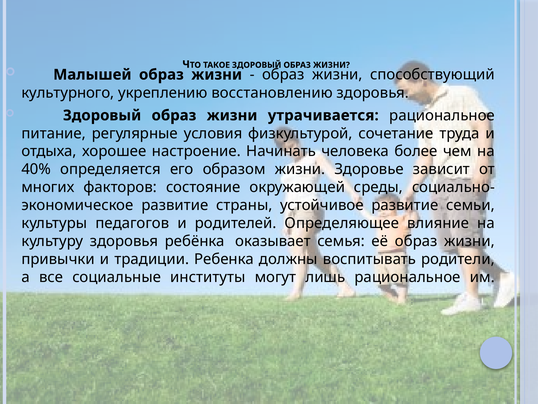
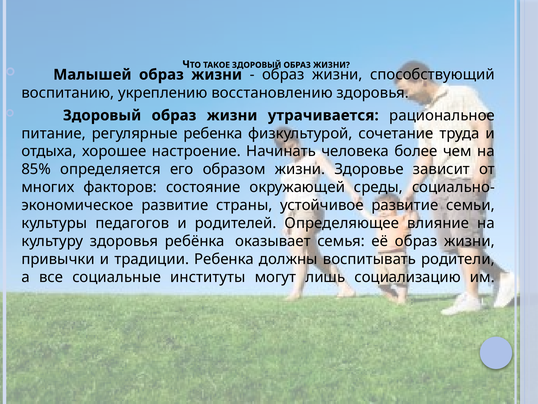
культурного: культурного -> воспитанию
регулярные условия: условия -> ребенка
40%: 40% -> 85%
лишь рациональное: рациональное -> социализацию
